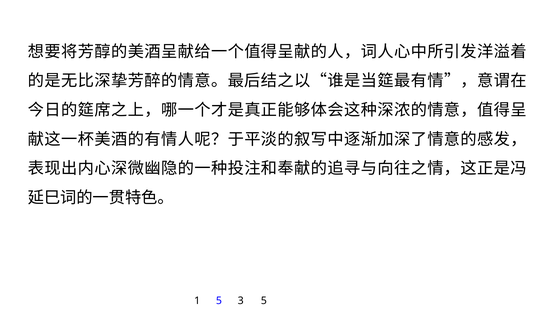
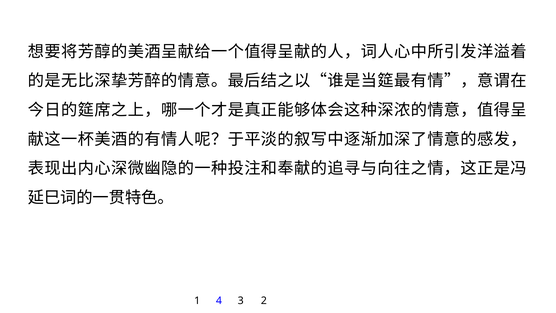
1 5: 5 -> 4
3 5: 5 -> 2
